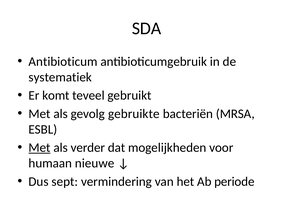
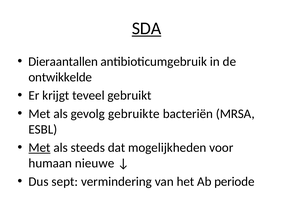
SDA underline: none -> present
Antibioticum: Antibioticum -> Dieraantallen
systematiek: systematiek -> ontwikkelde
komt: komt -> krijgt
verder: verder -> steeds
